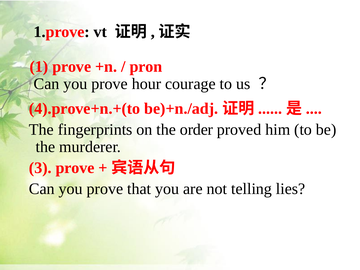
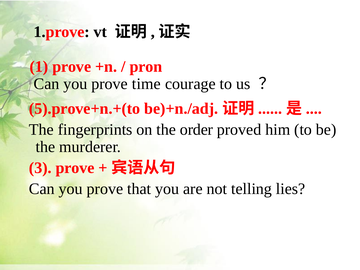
hour: hour -> time
4).prove+n.+(to: 4).prove+n.+(to -> 5).prove+n.+(to
